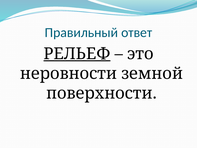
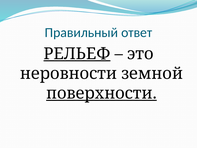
поверхности underline: none -> present
